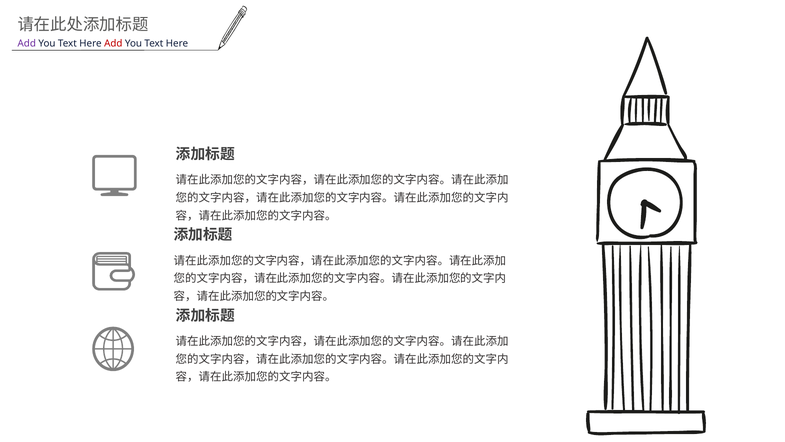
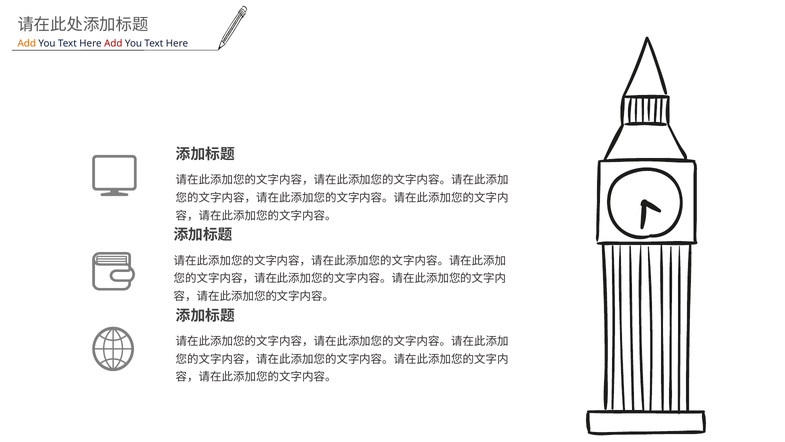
Add at (27, 43) colour: purple -> orange
